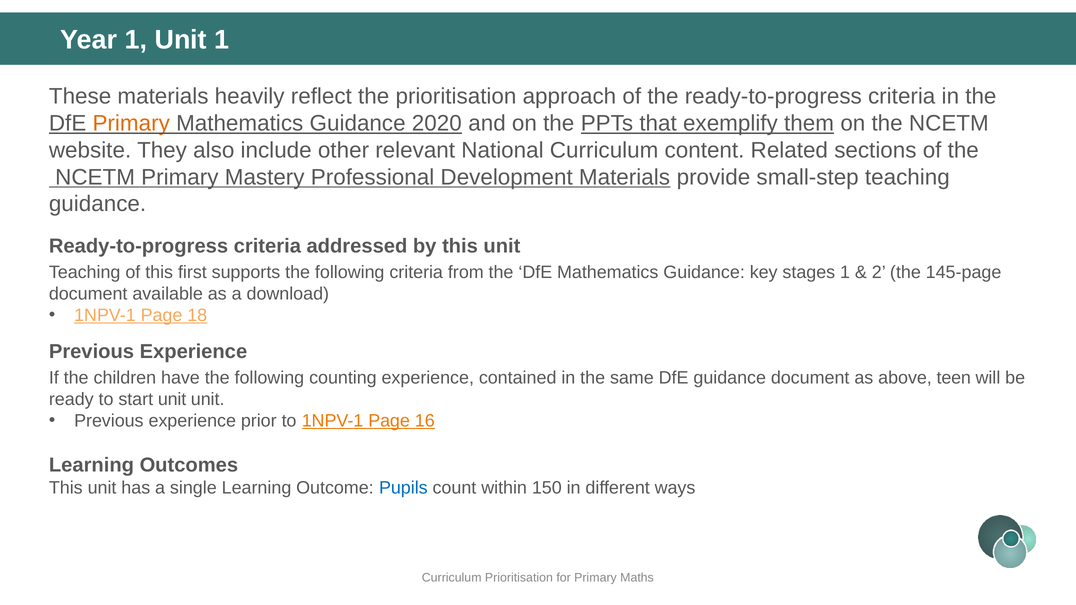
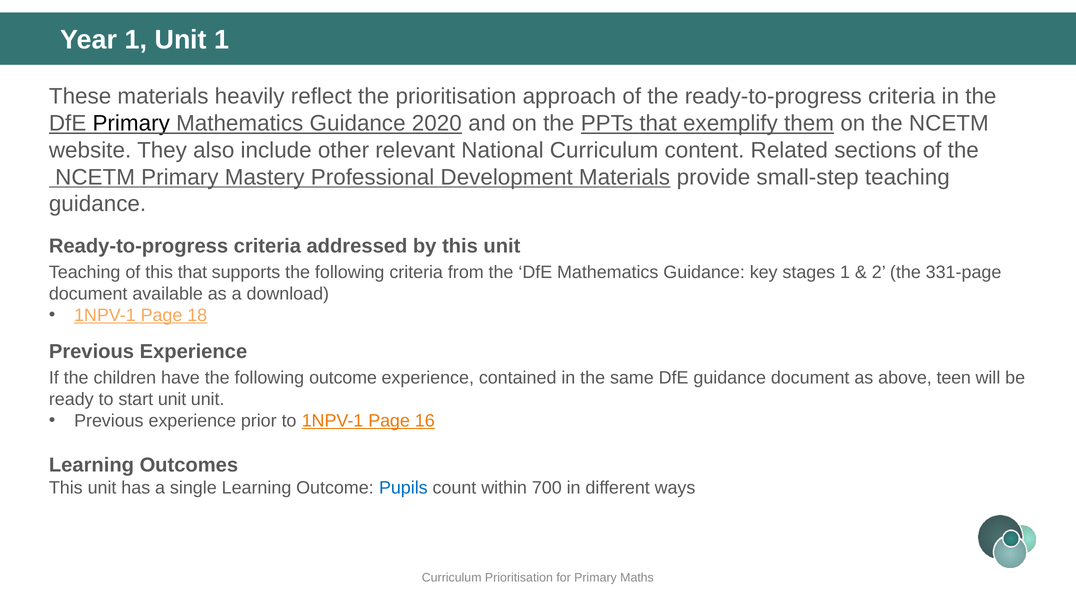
Primary at (131, 123) colour: orange -> black
this first: first -> that
145-page: 145-page -> 331-page
following counting: counting -> outcome
150: 150 -> 700
